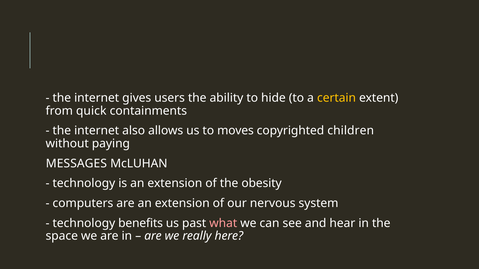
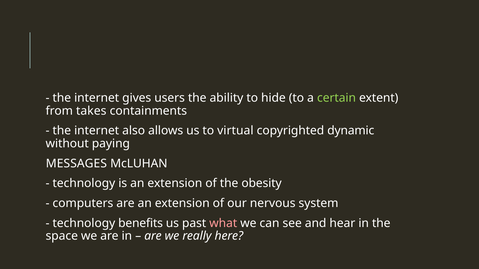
certain colour: yellow -> light green
quick: quick -> takes
moves: moves -> virtual
children: children -> dynamic
